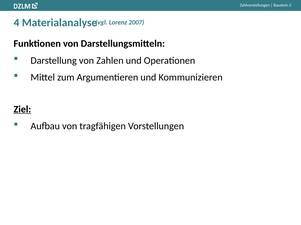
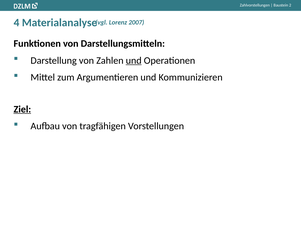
und at (134, 61) underline: none -> present
